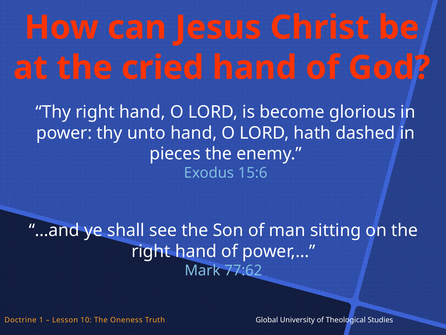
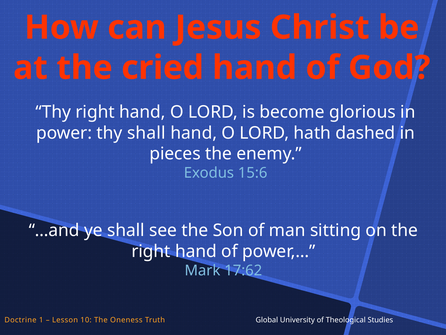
thy unto: unto -> shall
77:62: 77:62 -> 17:62
